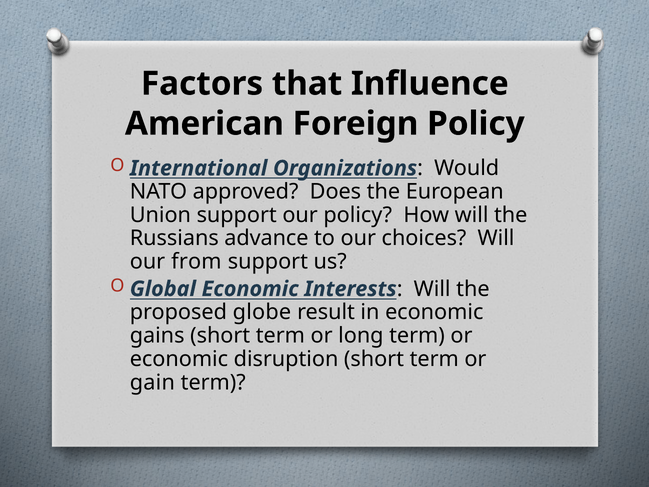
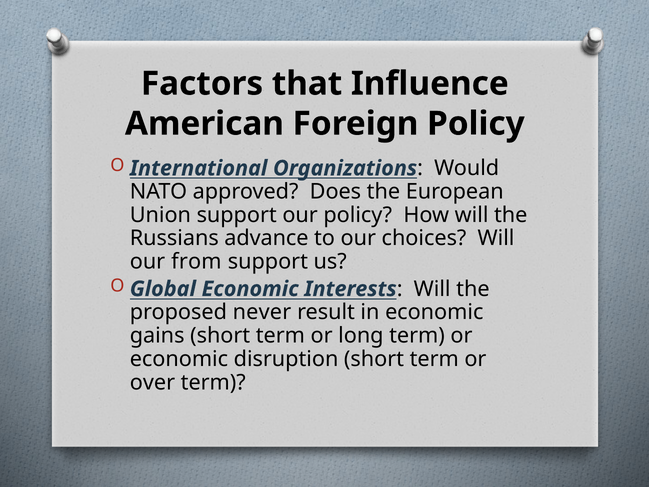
globe: globe -> never
gain: gain -> over
